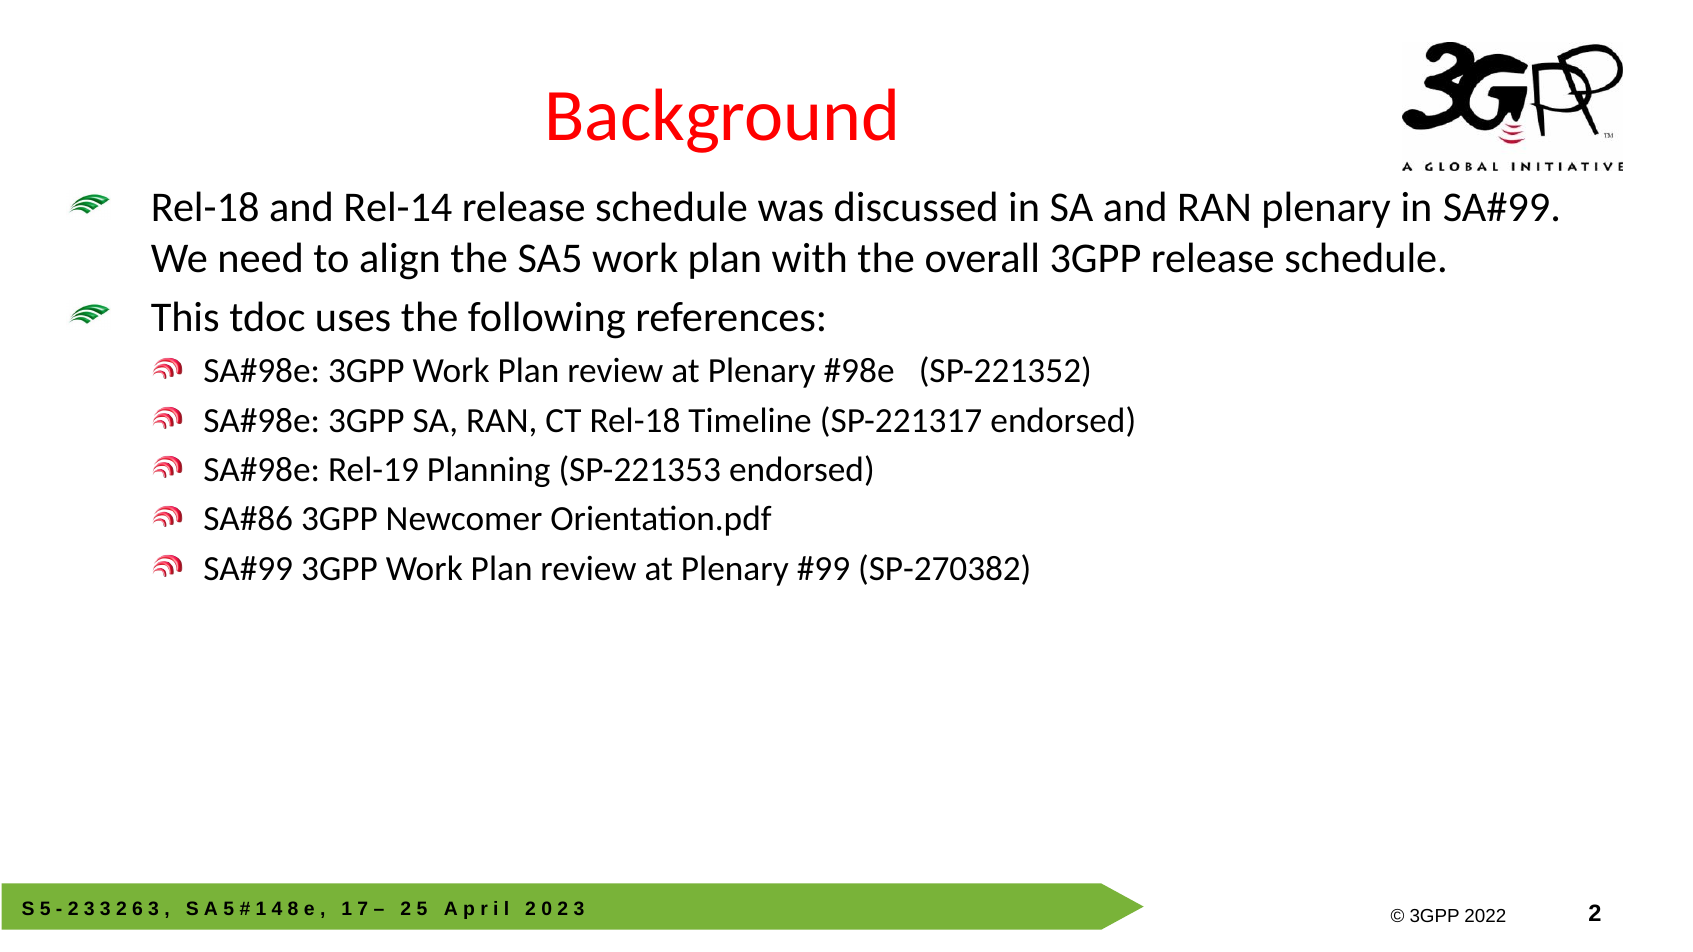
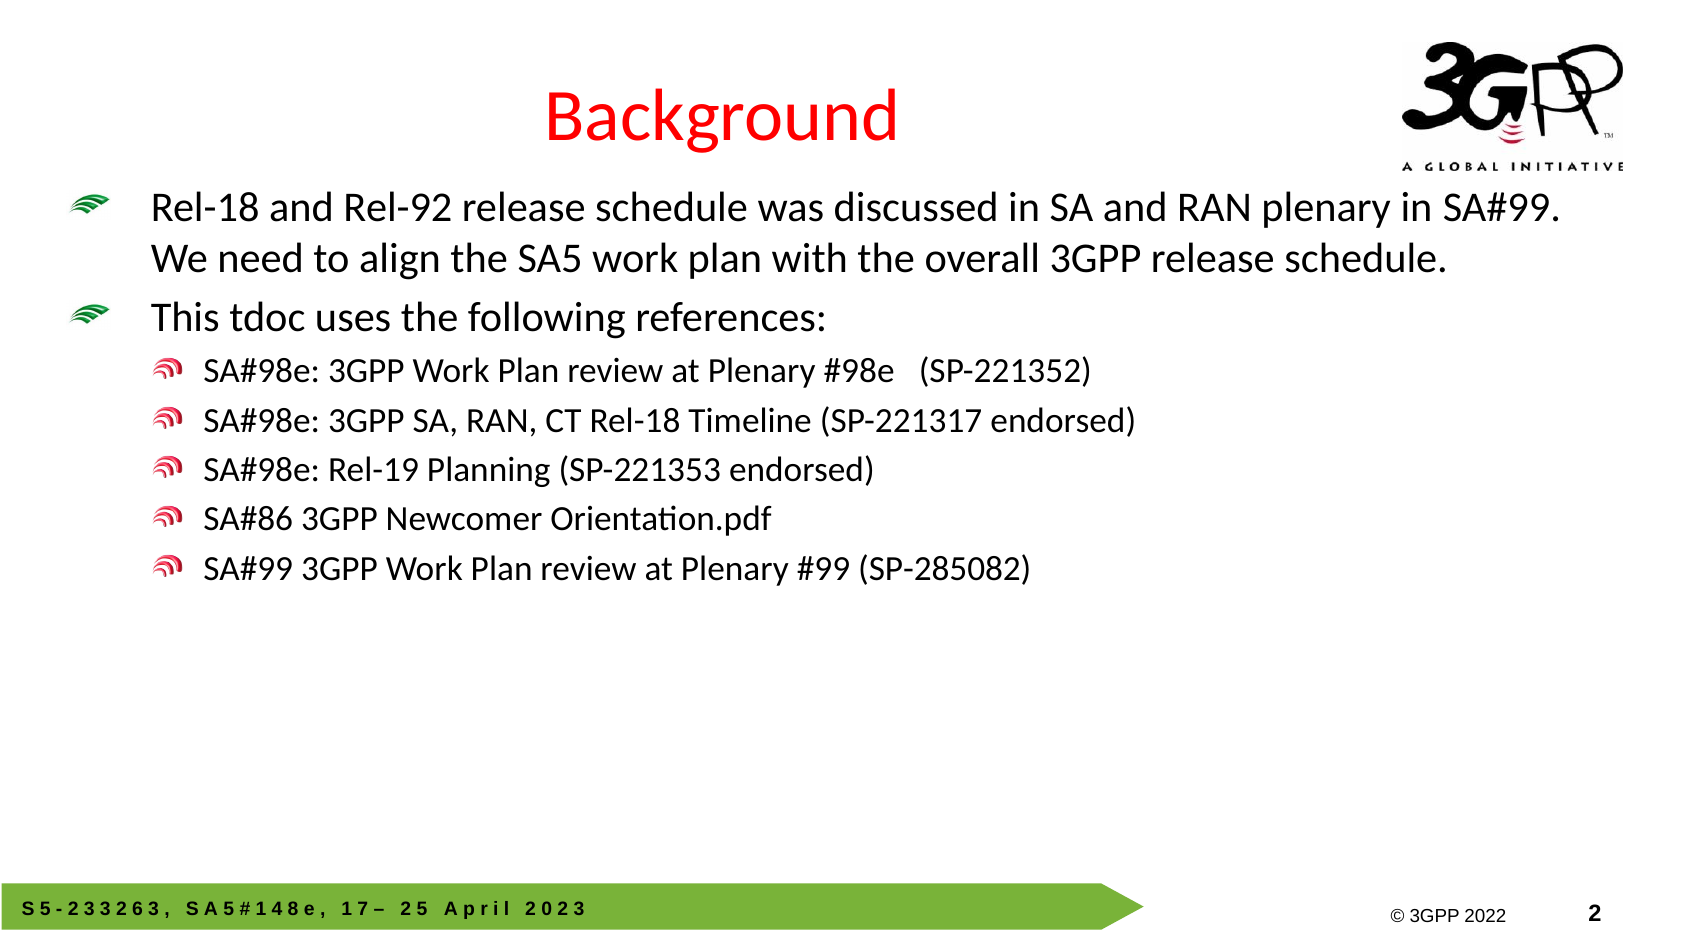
Rel-14: Rel-14 -> Rel-92
SP-270382: SP-270382 -> SP-285082
